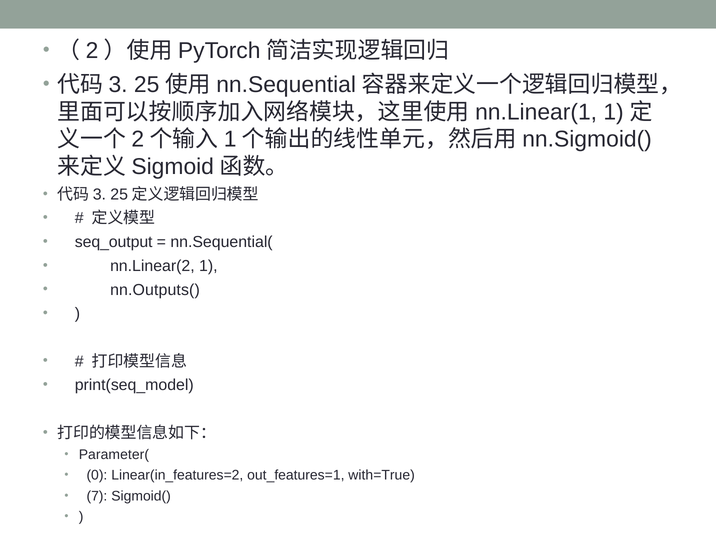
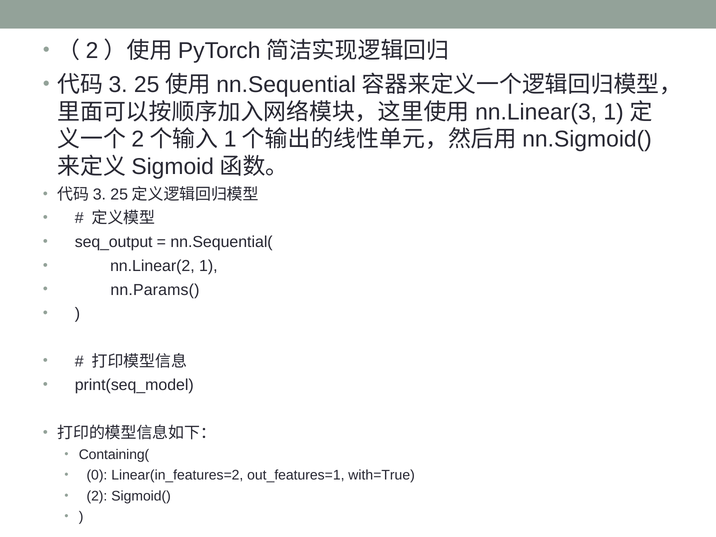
nn.Linear(1: nn.Linear(1 -> nn.Linear(3
nn.Outputs(: nn.Outputs( -> nn.Params(
Parameter(: Parameter( -> Containing(
7: 7 -> 2
